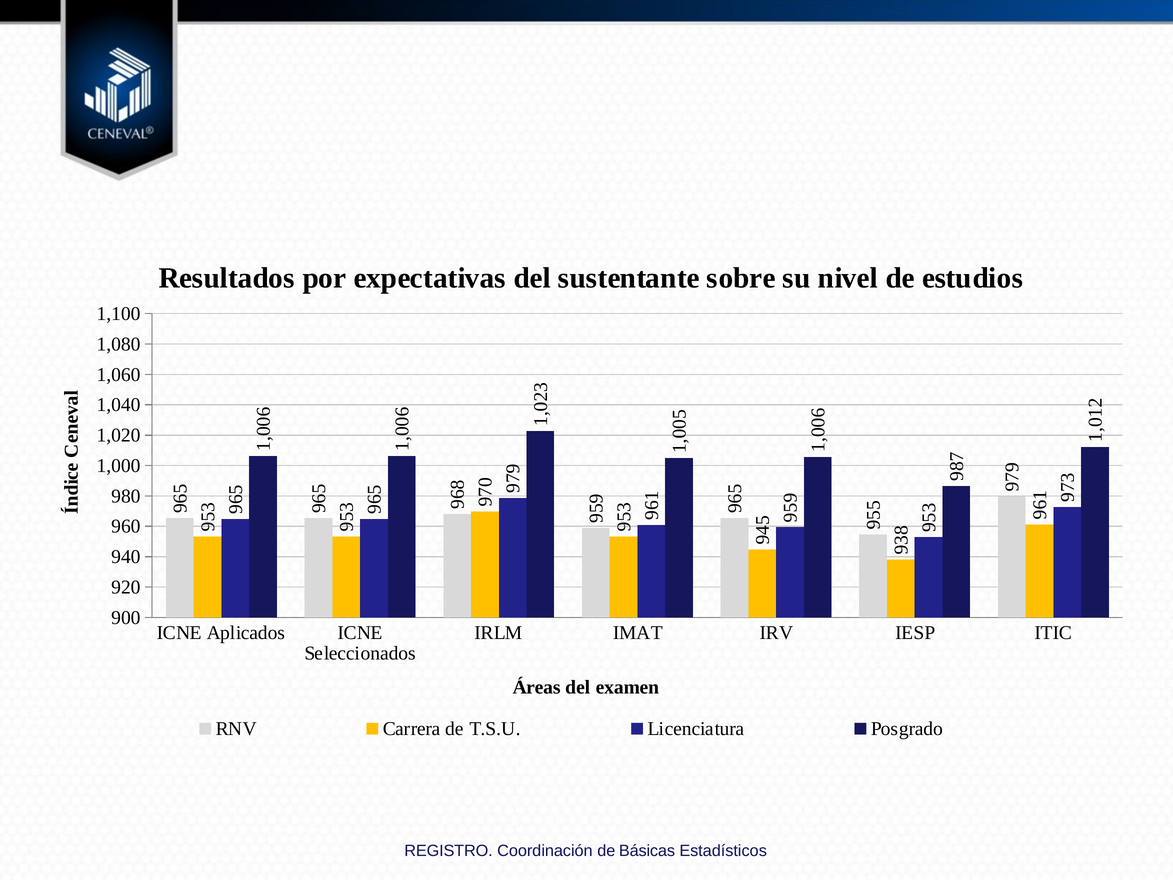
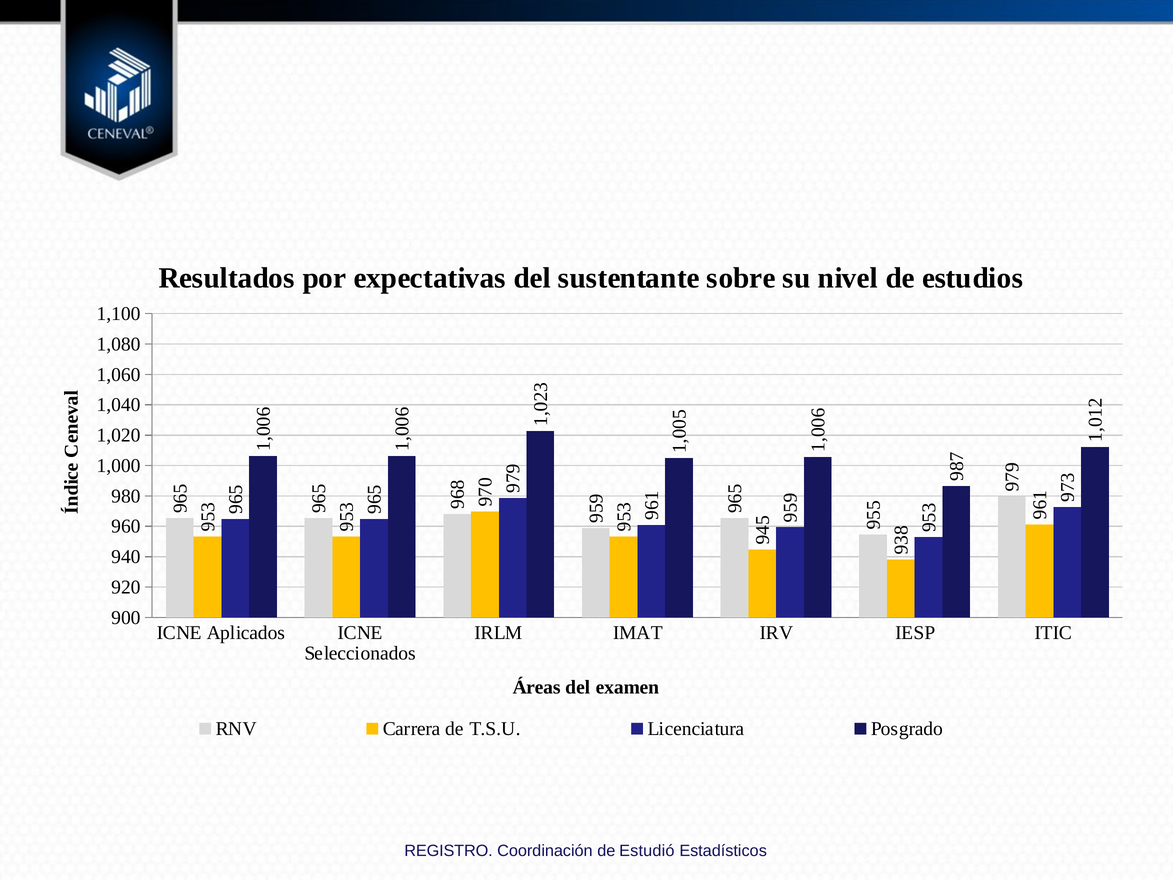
Básicas: Básicas -> Estudió
